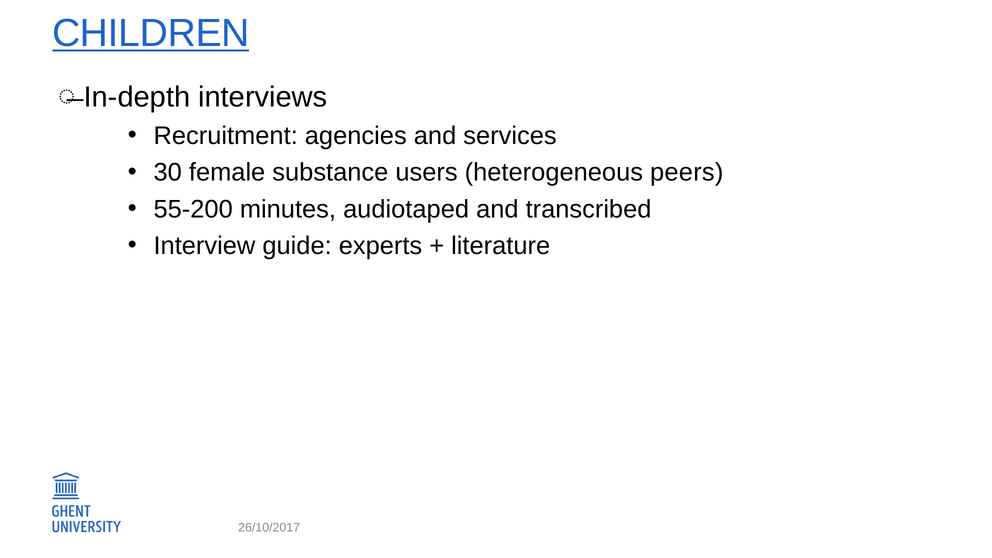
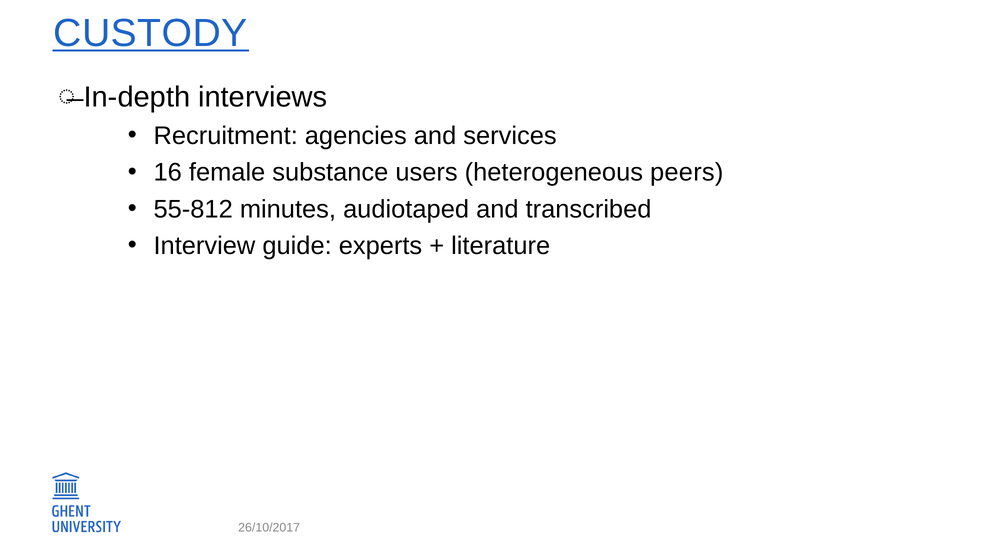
CHILDREN: CHILDREN -> CUSTODY
30: 30 -> 16
55-200: 55-200 -> 55-812
